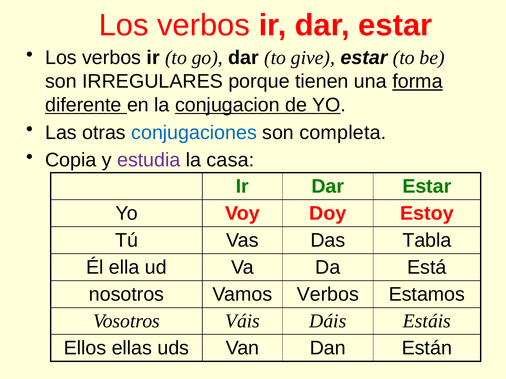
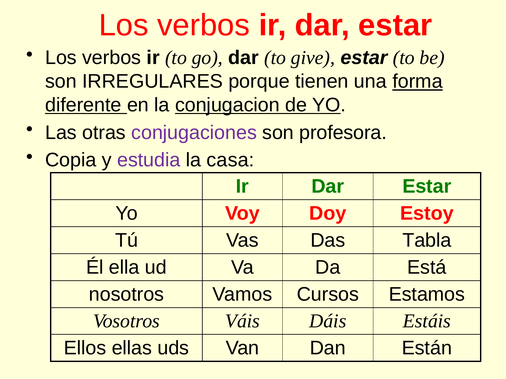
conjugaciones colour: blue -> purple
completa: completa -> profesora
Vamos Verbos: Verbos -> Cursos
